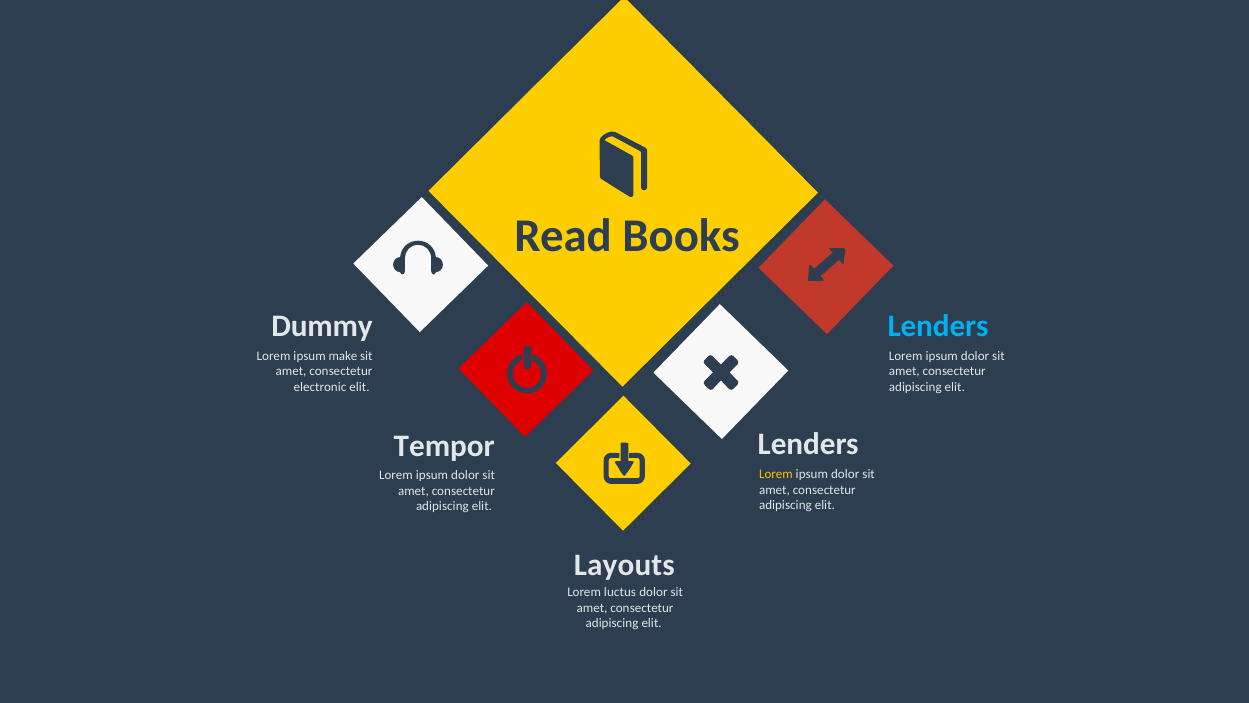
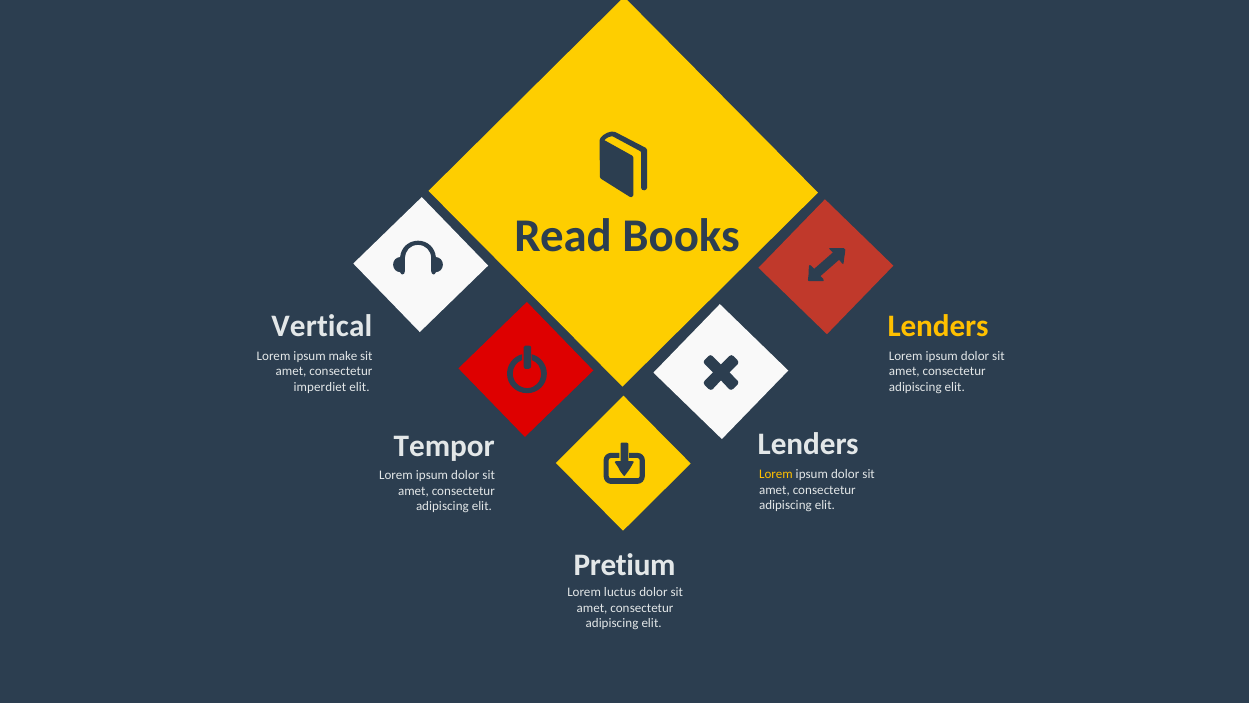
Dummy: Dummy -> Vertical
Lenders at (938, 326) colour: light blue -> yellow
electronic: electronic -> imperdiet
Layouts: Layouts -> Pretium
